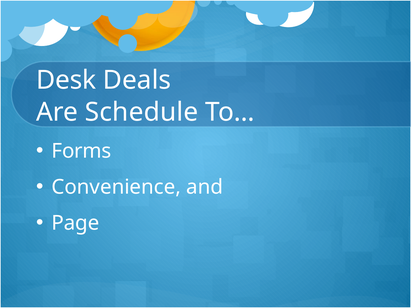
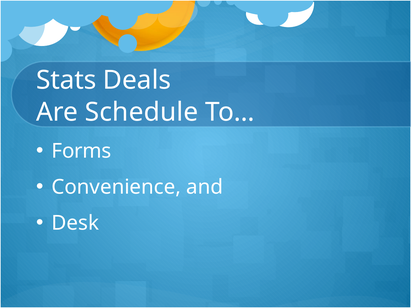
Desk: Desk -> Stats
Page: Page -> Desk
